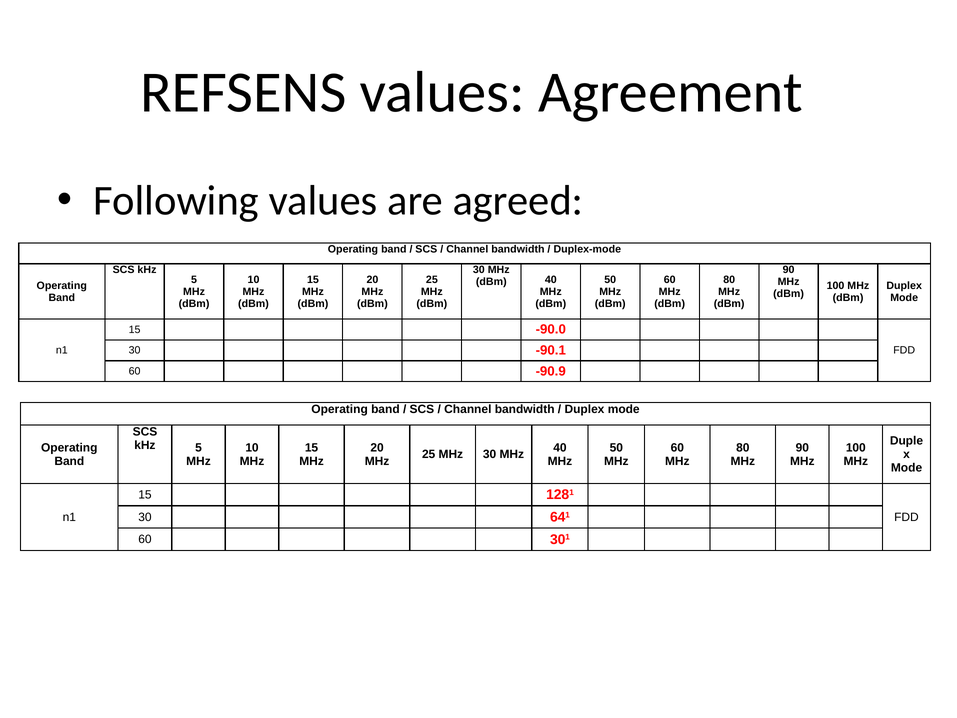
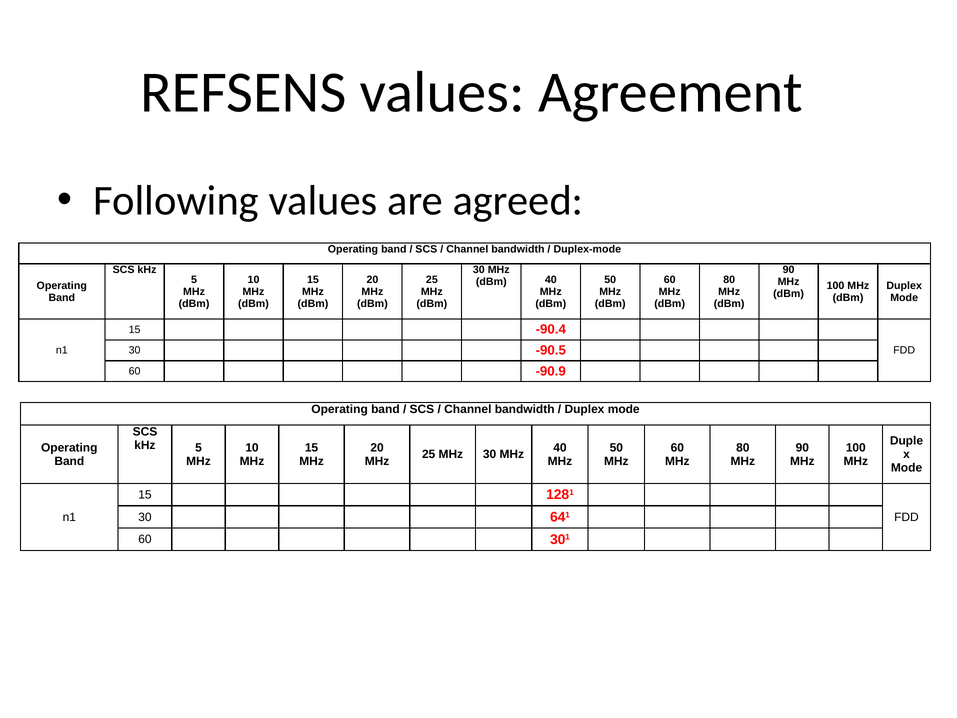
-90.0: -90.0 -> -90.4
-90.1: -90.1 -> -90.5
